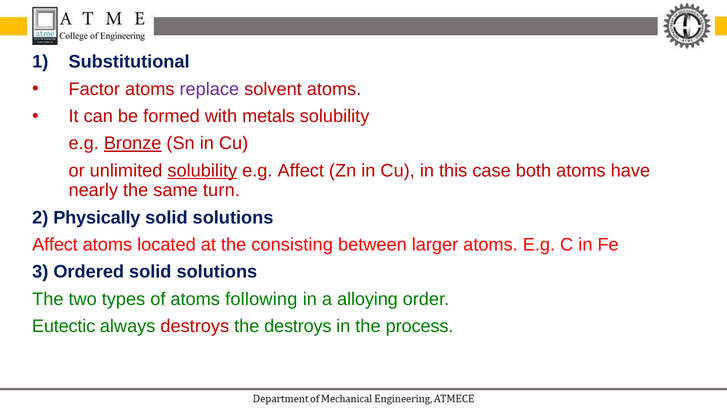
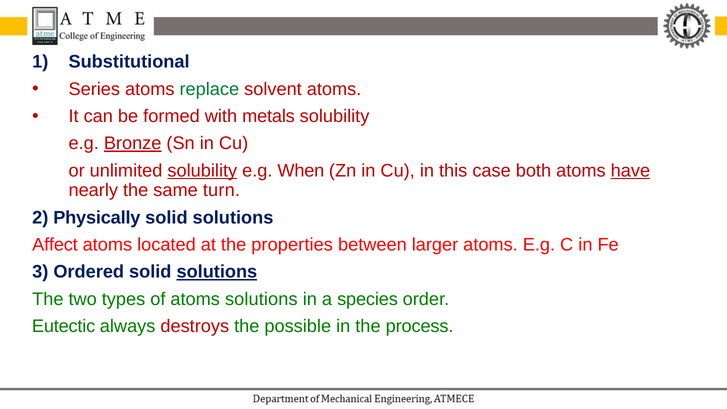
Factor: Factor -> Series
replace colour: purple -> green
e.g Affect: Affect -> When
have underline: none -> present
consisting: consisting -> properties
solutions at (217, 272) underline: none -> present
atoms following: following -> solutions
alloying: alloying -> species
the destroys: destroys -> possible
